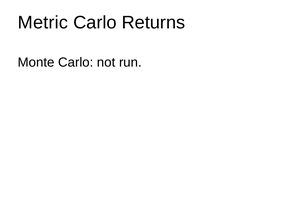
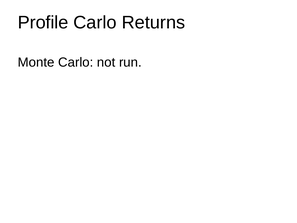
Metric: Metric -> Profile
